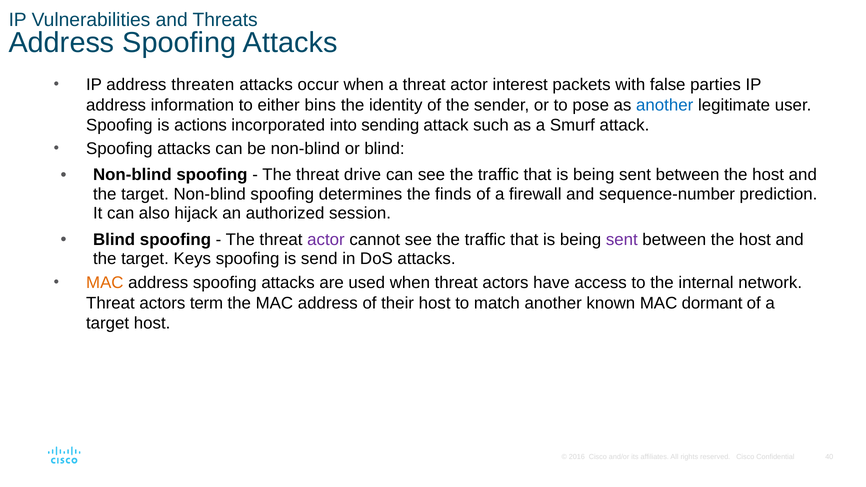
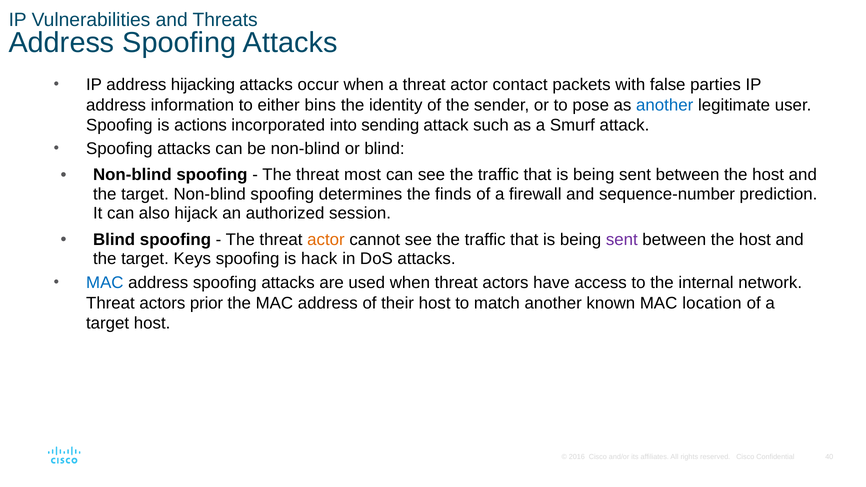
threaten: threaten -> hijacking
interest: interest -> contact
drive: drive -> most
actor at (326, 240) colour: purple -> orange
send: send -> hack
MAC at (105, 283) colour: orange -> blue
term: term -> prior
dormant: dormant -> location
